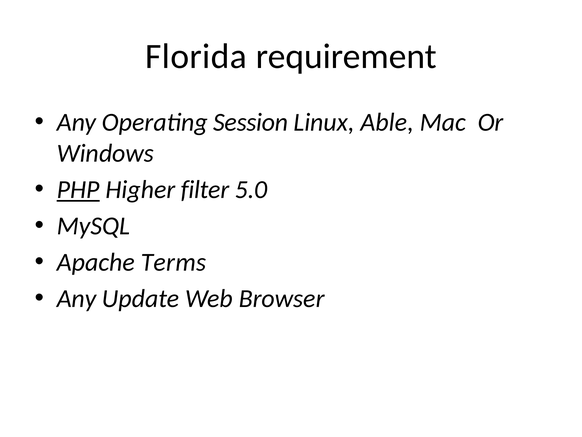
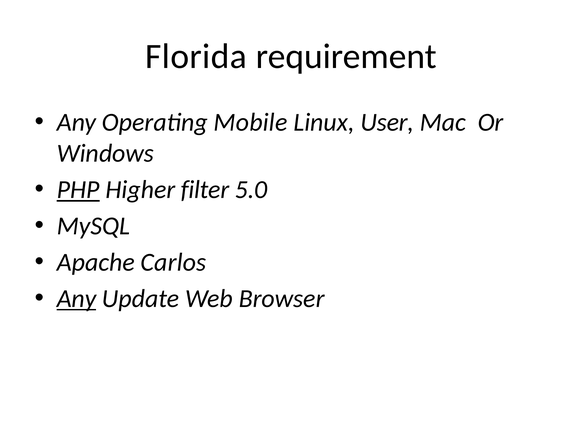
Session: Session -> Mobile
Able: Able -> User
Terms: Terms -> Carlos
Any at (76, 298) underline: none -> present
